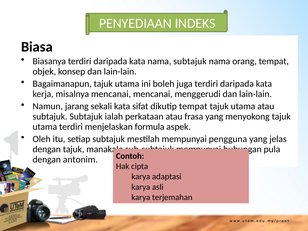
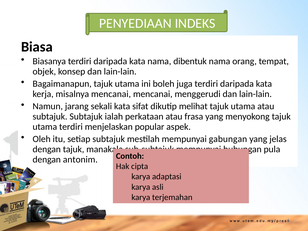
nama subtajuk: subtajuk -> dibentuk
dikutip tempat: tempat -> melihat
formula: formula -> popular
pengguna: pengguna -> gabungan
